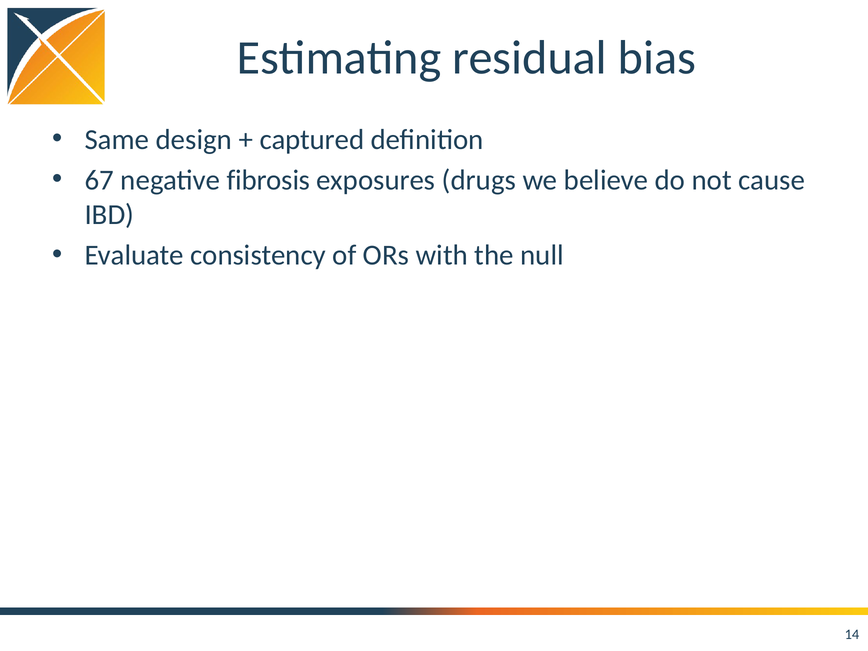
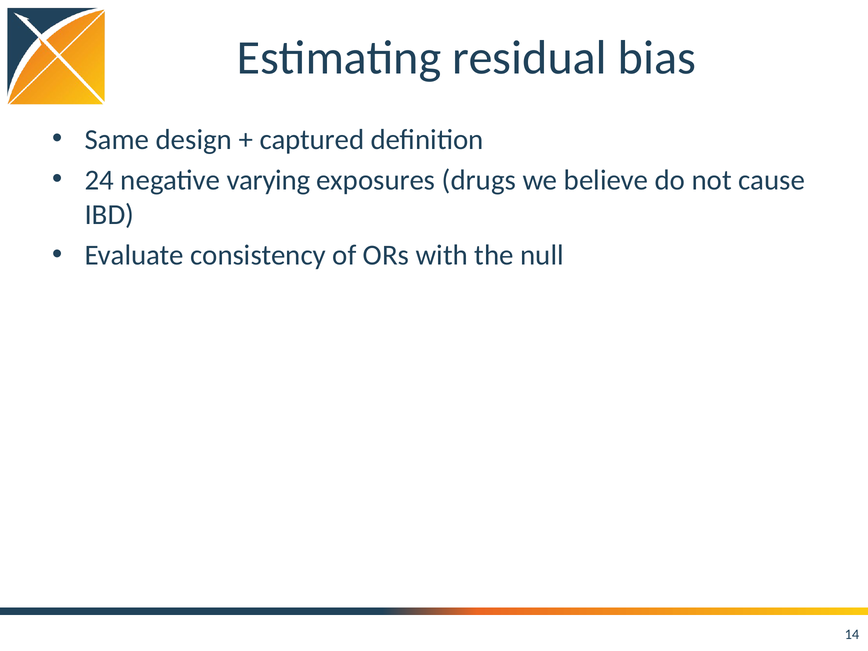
67: 67 -> 24
fibrosis: fibrosis -> varying
